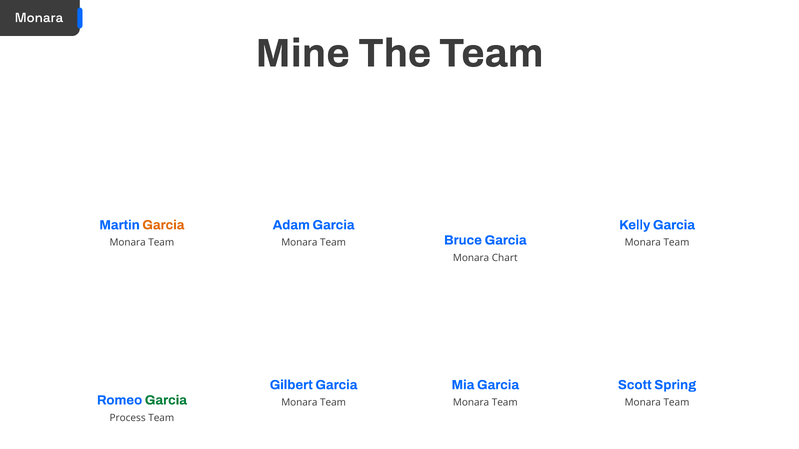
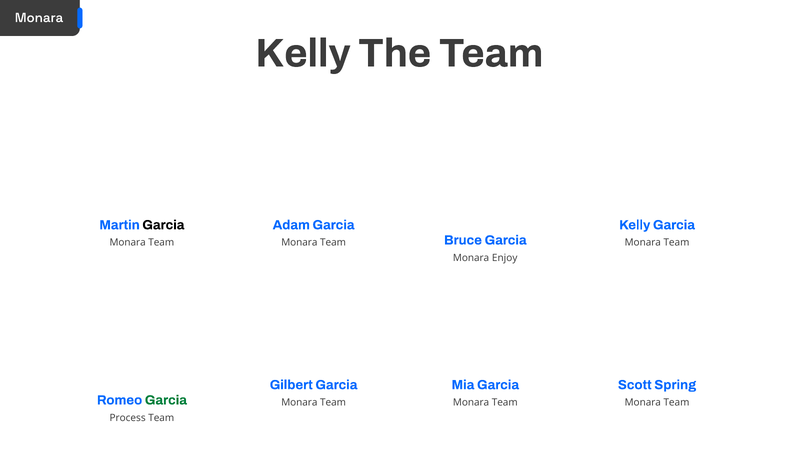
Mine at (303, 53): Mine -> Kelly
Garcia at (163, 225) colour: orange -> black
Chart: Chart -> Enjoy
